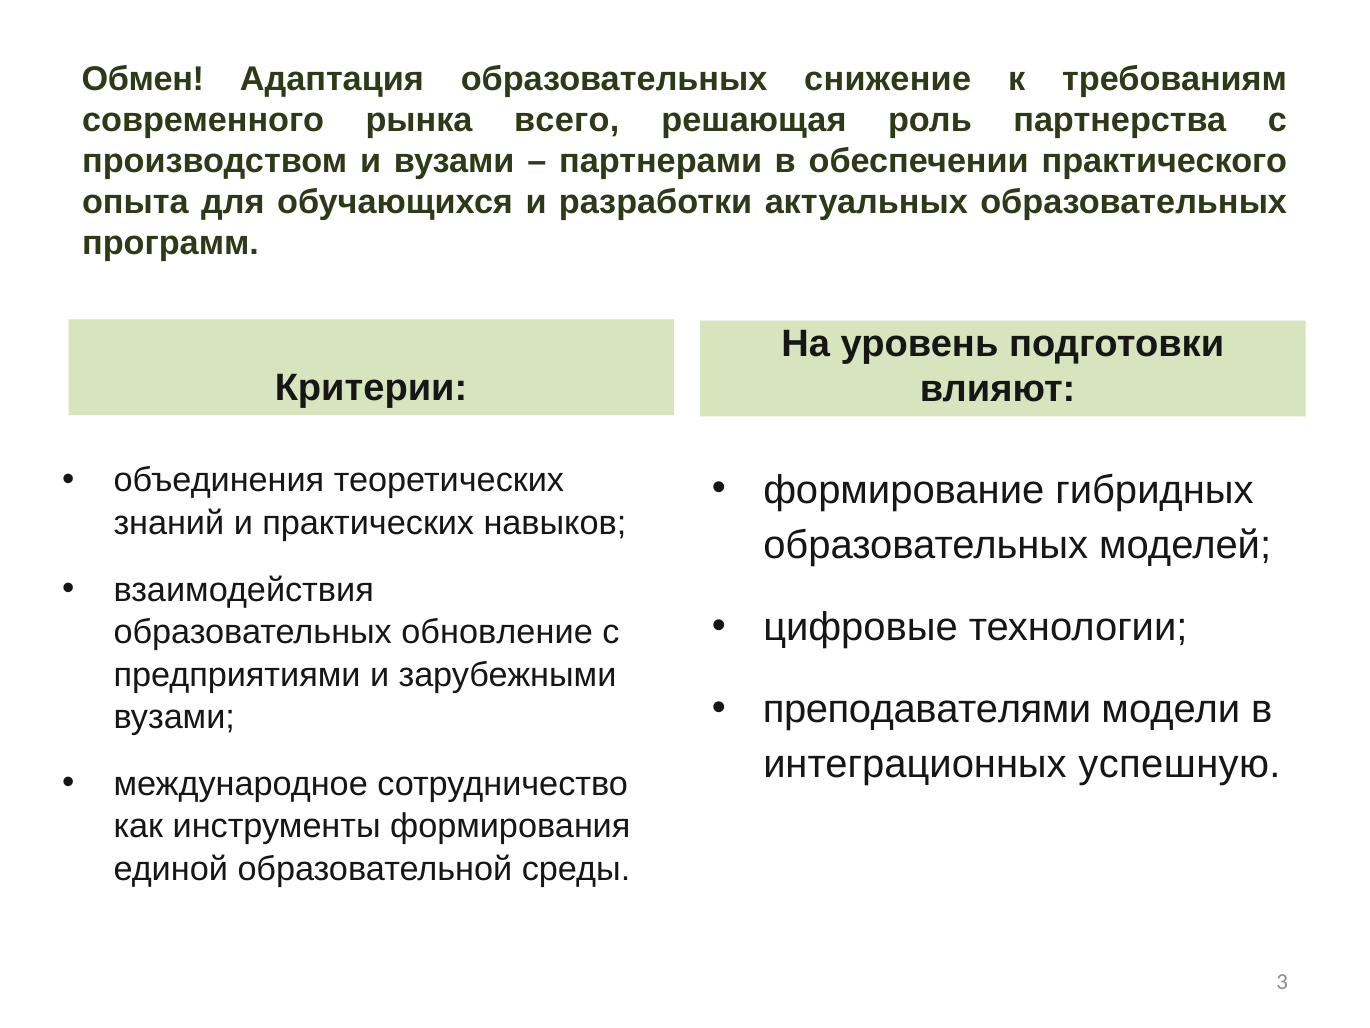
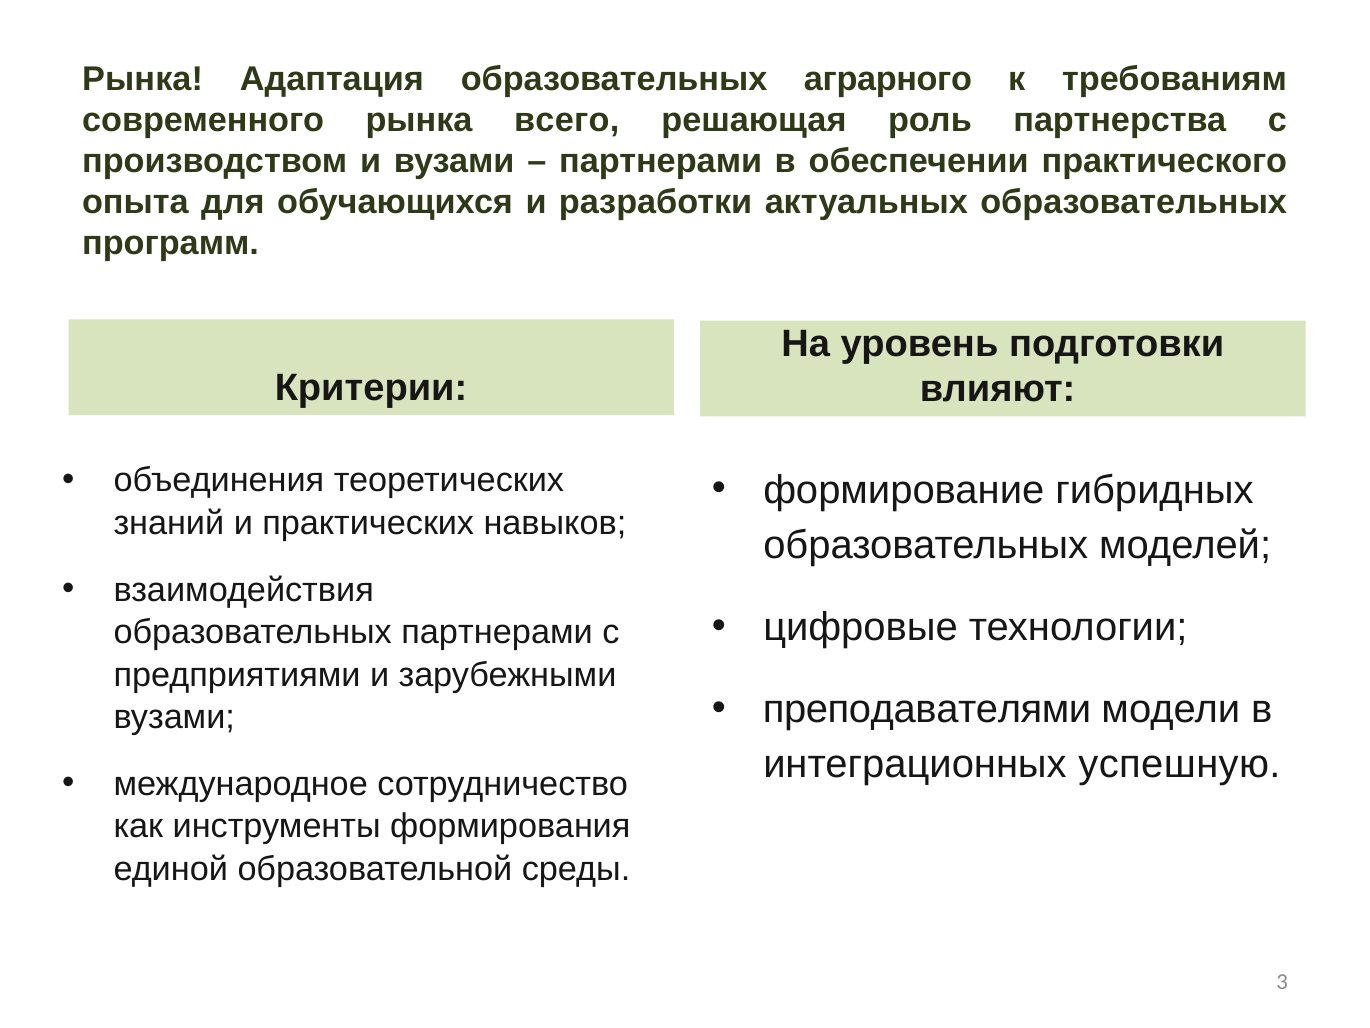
Обмен at (143, 79): Обмен -> Рынка
снижение: снижение -> аграрного
образовательных обновление: обновление -> партнерами
